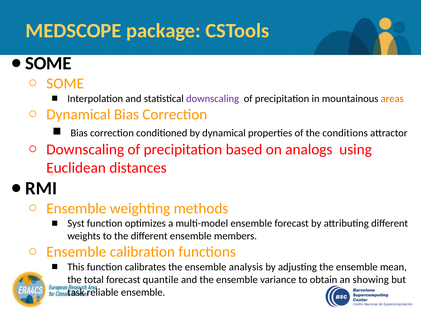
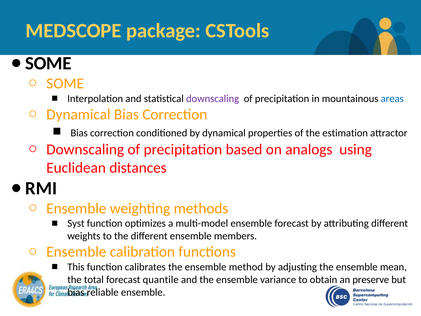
areas colour: orange -> blue
conditions: conditions -> estimation
analysis: analysis -> method
showing: showing -> preserve
task at (76, 292): task -> bias
